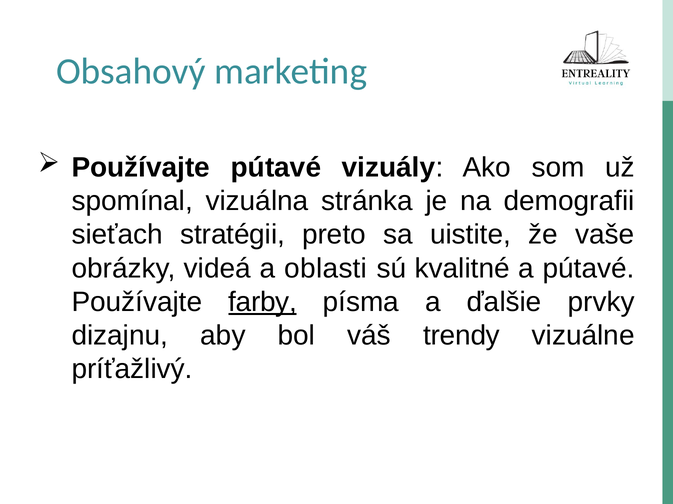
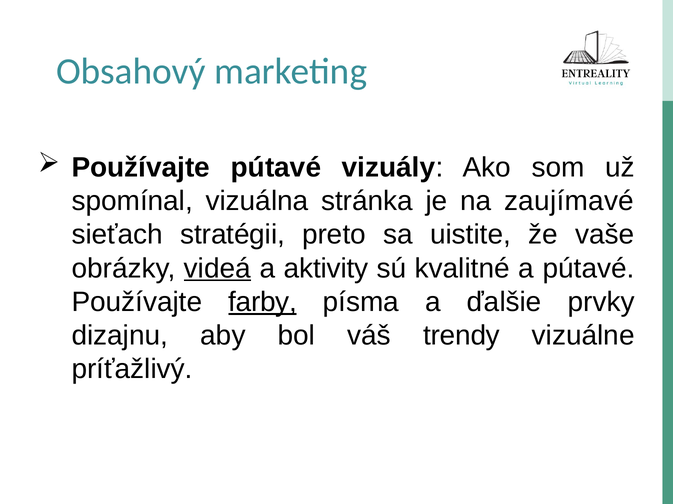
demografii: demografii -> zaujímavé
videá underline: none -> present
oblasti: oblasti -> aktivity
